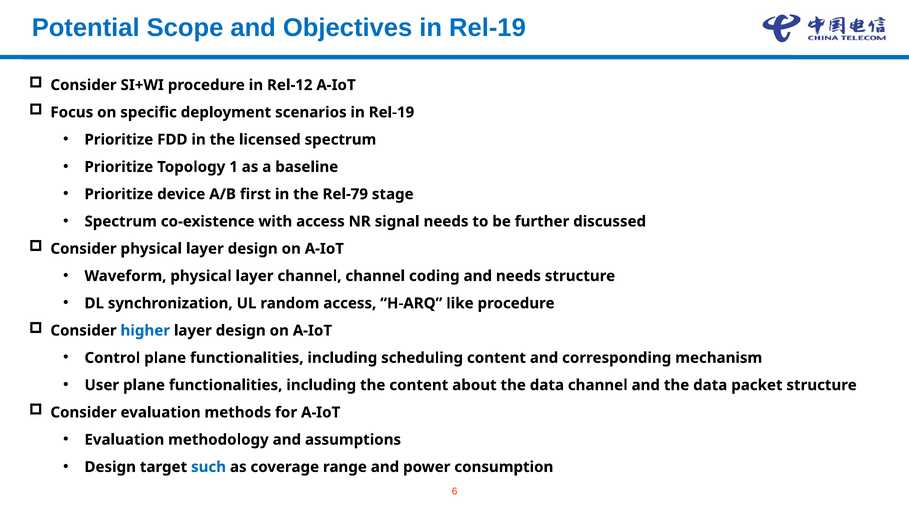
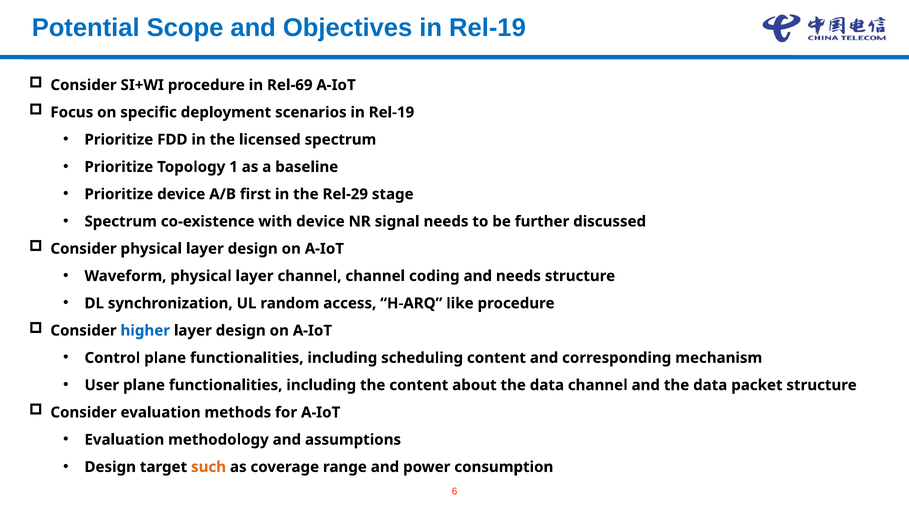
Rel-12: Rel-12 -> Rel-69
Rel-79: Rel-79 -> Rel-29
with access: access -> device
such colour: blue -> orange
